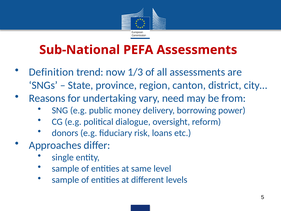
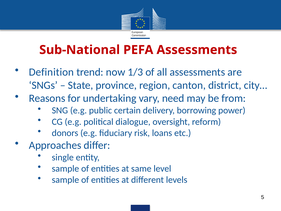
money: money -> certain
